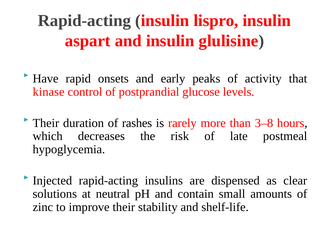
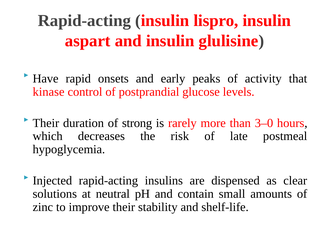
rashes: rashes -> strong
3–8: 3–8 -> 3–0
